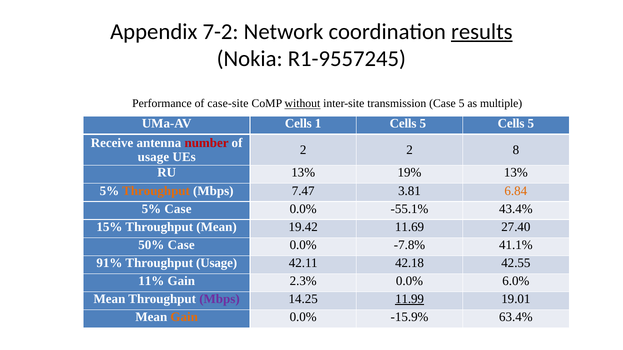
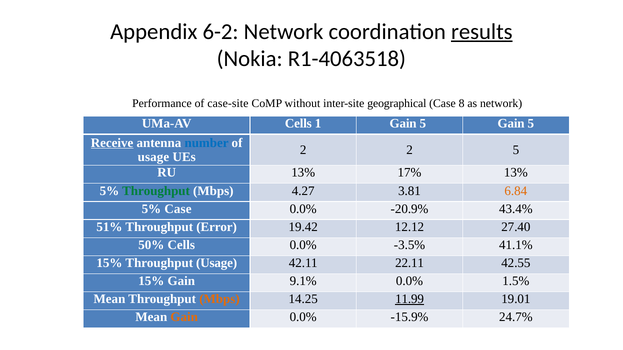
7-2: 7-2 -> 6-2
R1-9557245: R1-9557245 -> R1-4063518
without underline: present -> none
transmission: transmission -> geographical
Case 5: 5 -> 8
as multiple: multiple -> network
1 Cells: Cells -> Gain
5 Cells: Cells -> Gain
Receive underline: none -> present
number colour: red -> blue
2 8: 8 -> 5
19%: 19% -> 17%
Throughput at (156, 191) colour: orange -> green
7.47: 7.47 -> 4.27
-55.1%: -55.1% -> -20.9%
15%: 15% -> 51%
Throughput Mean: Mean -> Error
11.69: 11.69 -> 12.12
50% Case: Case -> Cells
-7.8%: -7.8% -> -3.5%
91% at (109, 263): 91% -> 15%
42.18: 42.18 -> 22.11
11% at (151, 281): 11% -> 15%
2.3%: 2.3% -> 9.1%
6.0%: 6.0% -> 1.5%
Mbps at (219, 299) colour: purple -> orange
63.4%: 63.4% -> 24.7%
